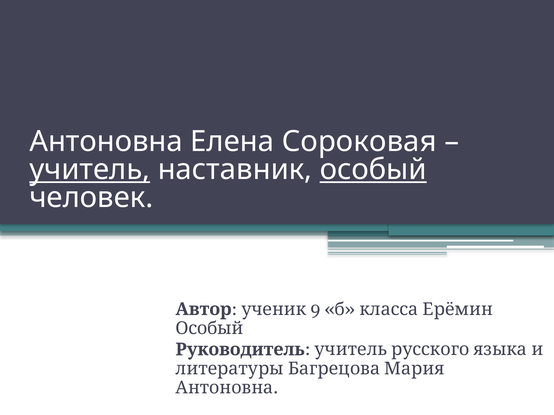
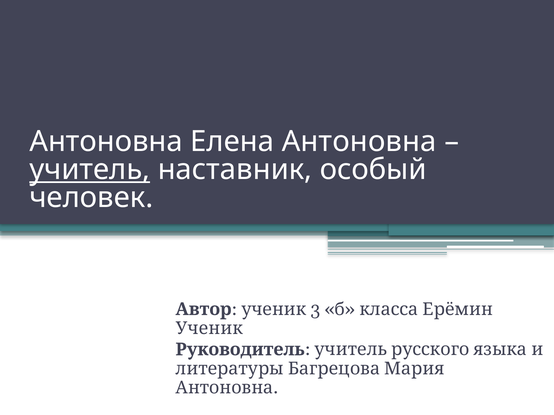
Елена Сороковая: Сороковая -> Антоновна
особый at (373, 170) underline: present -> none
9: 9 -> 3
Особый at (210, 329): Особый -> Ученик
